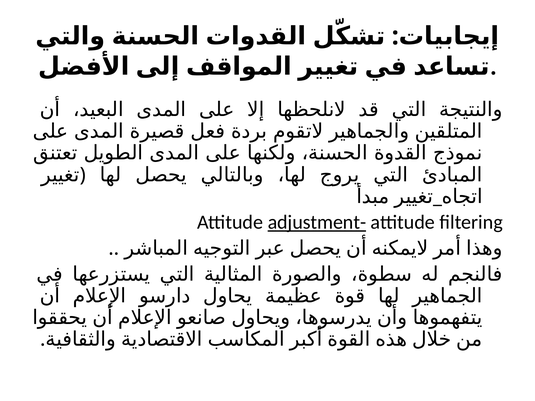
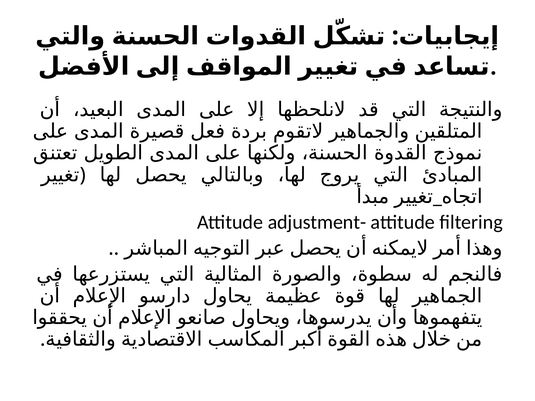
adjustment- underline: present -> none
